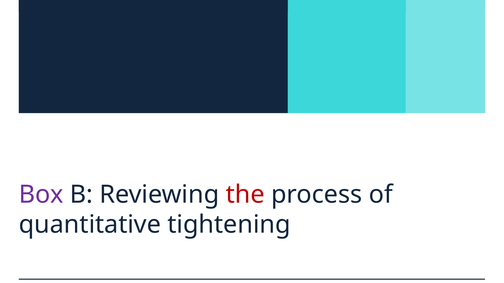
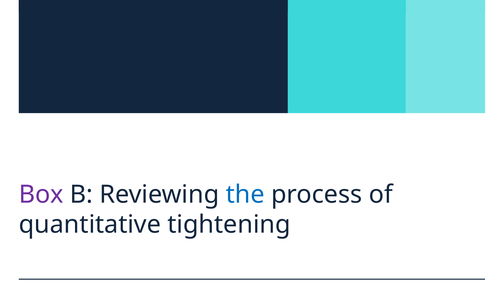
the colour: red -> blue
